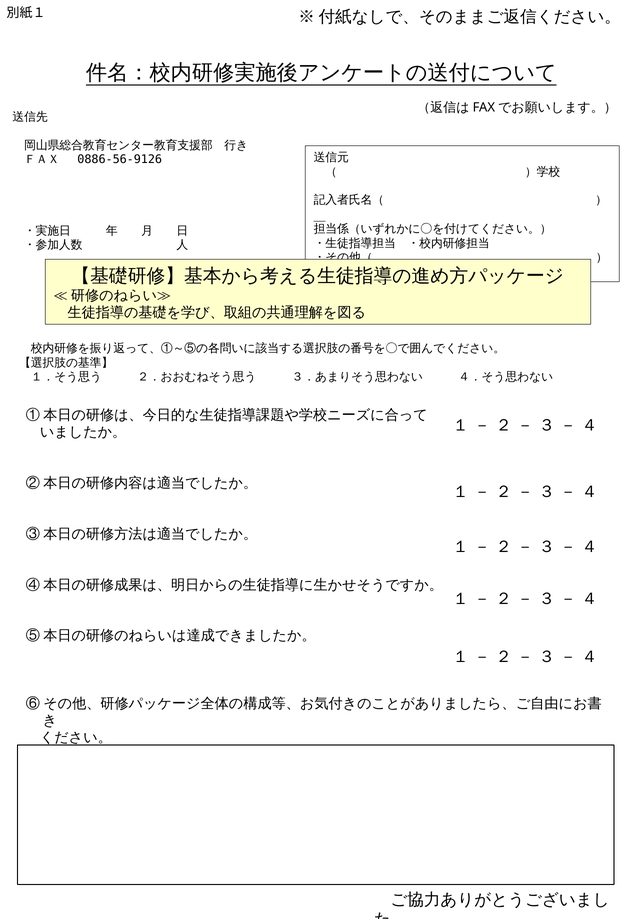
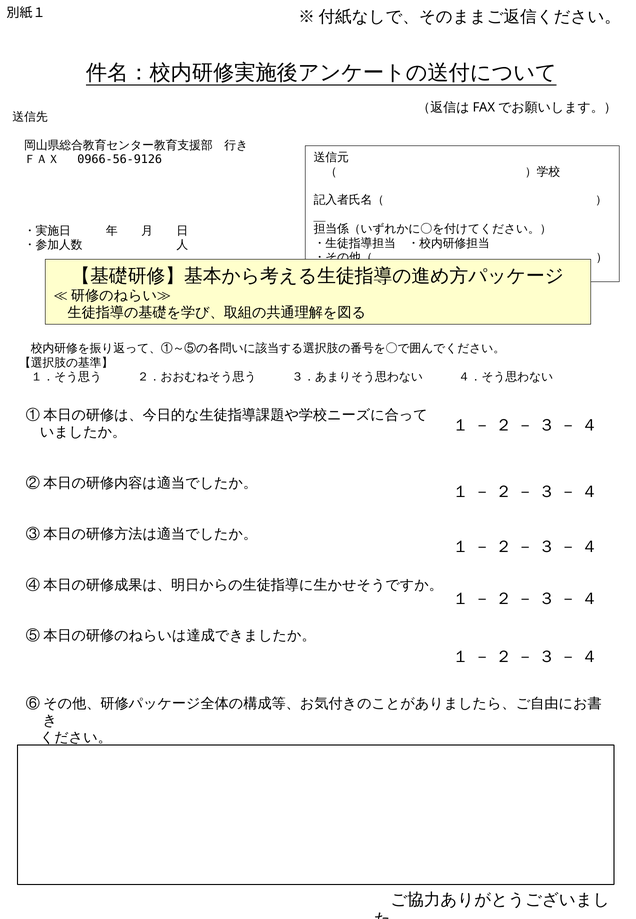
0886-56-9126: 0886-56-9126 -> 0966-56-9126
